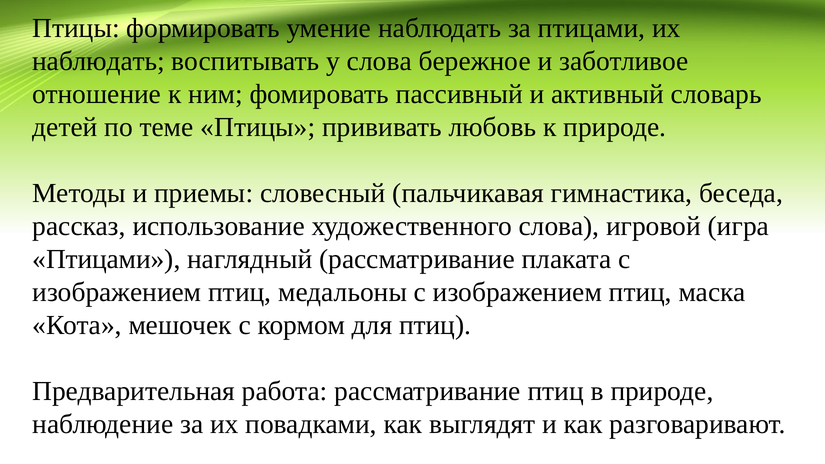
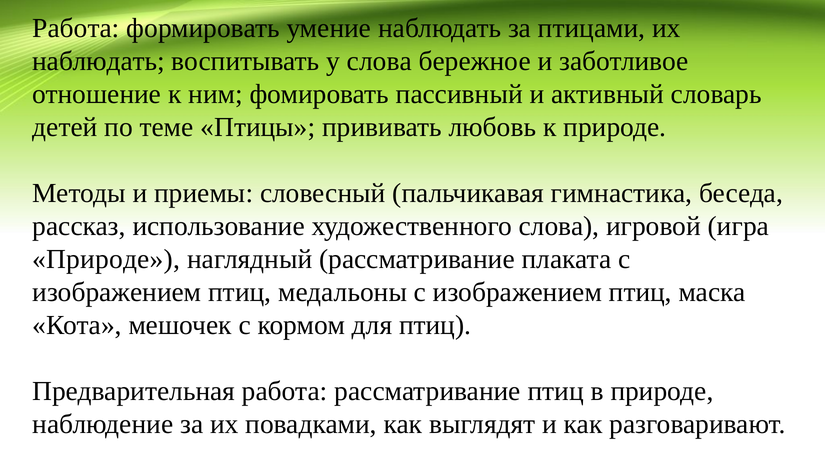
Птицы at (76, 28): Птицы -> Работа
Птицами at (106, 259): Птицами -> Природе
